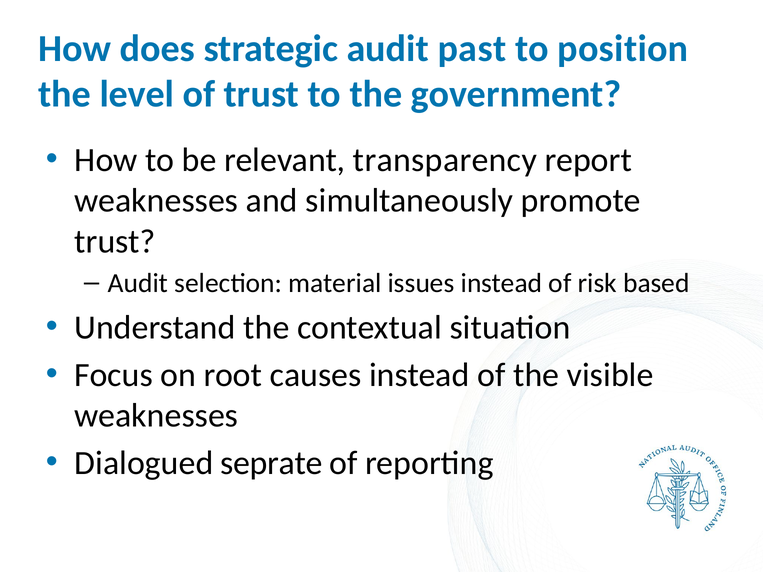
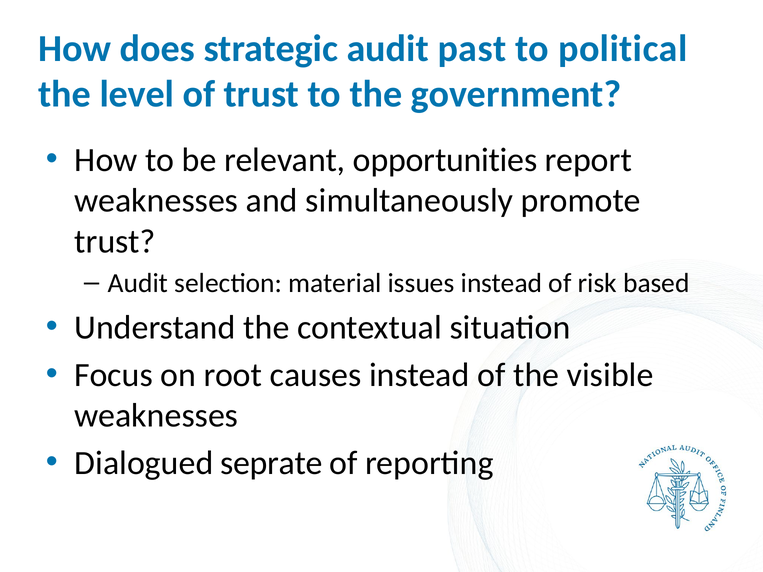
position: position -> political
transparency: transparency -> opportunities
